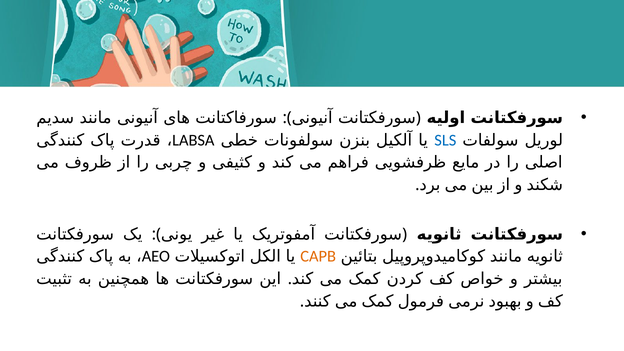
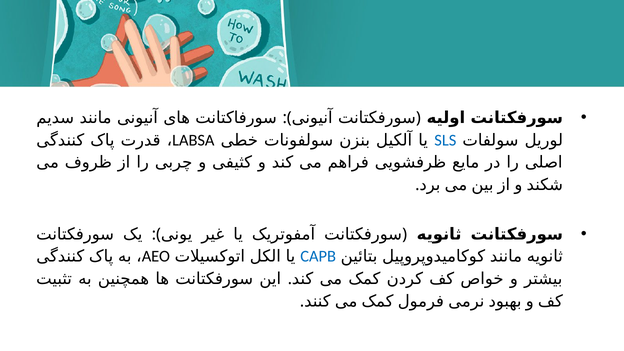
CAPB colour: orange -> blue
